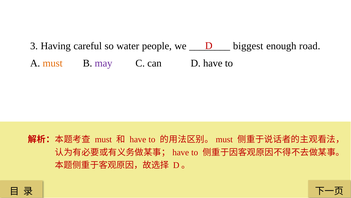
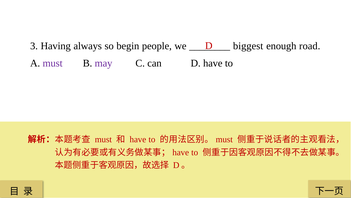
careful: careful -> always
water: water -> begin
must at (53, 63) colour: orange -> purple
